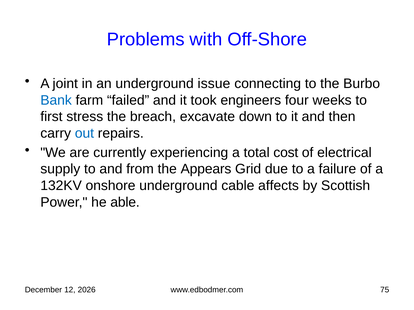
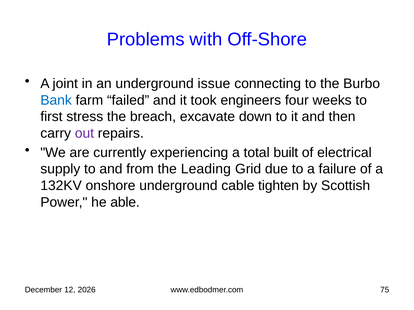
out colour: blue -> purple
cost: cost -> built
Appears: Appears -> Leading
affects: affects -> tighten
